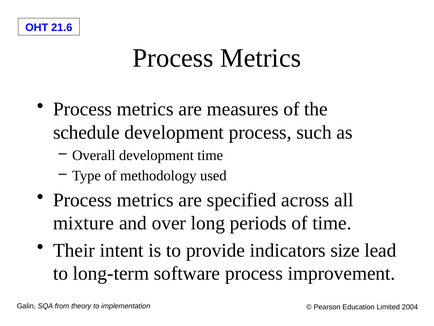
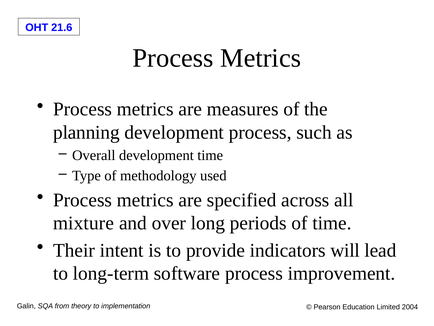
schedule: schedule -> planning
size: size -> will
